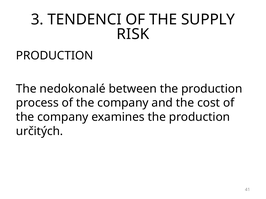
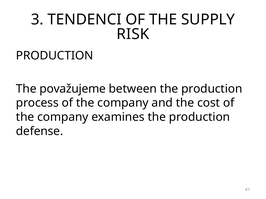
nedokonalé: nedokonalé -> považujeme
určitých: určitých -> defense
